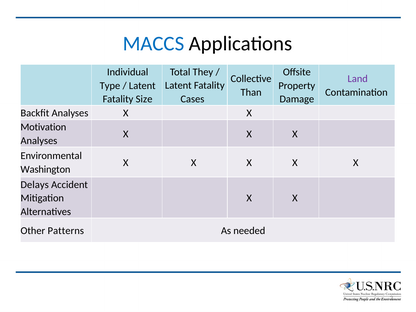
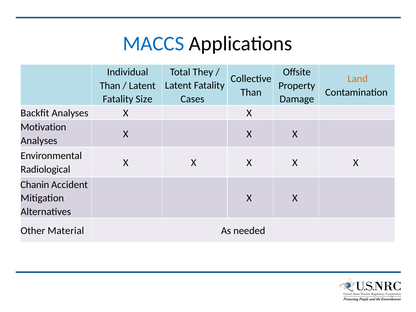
Land colour: purple -> orange
Type at (110, 86): Type -> Than
Washington: Washington -> Radiological
Delays: Delays -> Chanin
Patterns: Patterns -> Material
